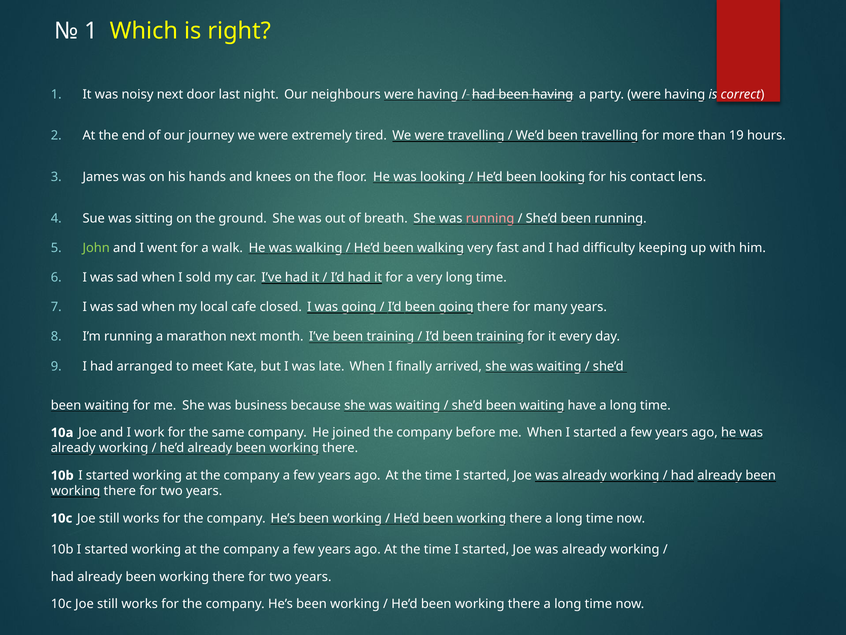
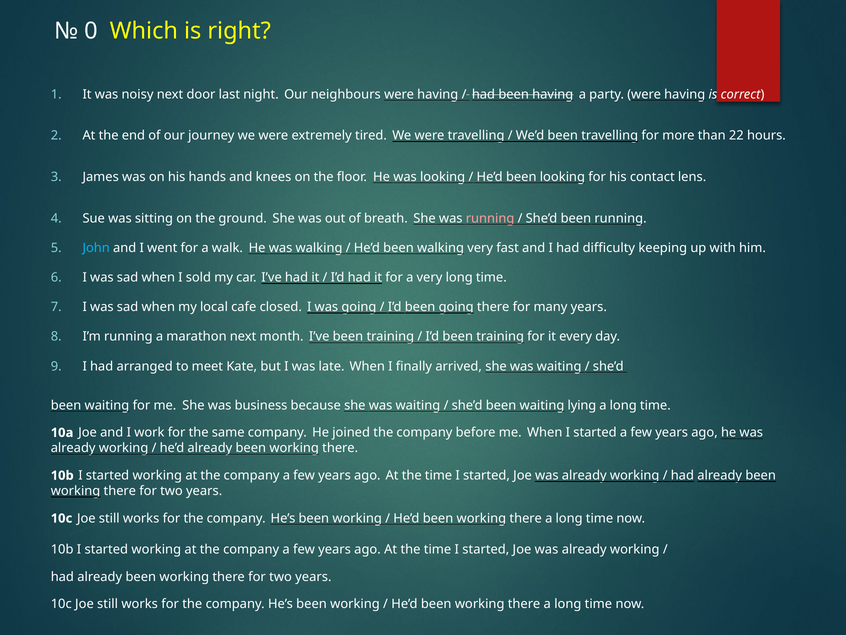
1 at (91, 31): 1 -> 0
19: 19 -> 22
John colour: light green -> light blue
have: have -> lying
